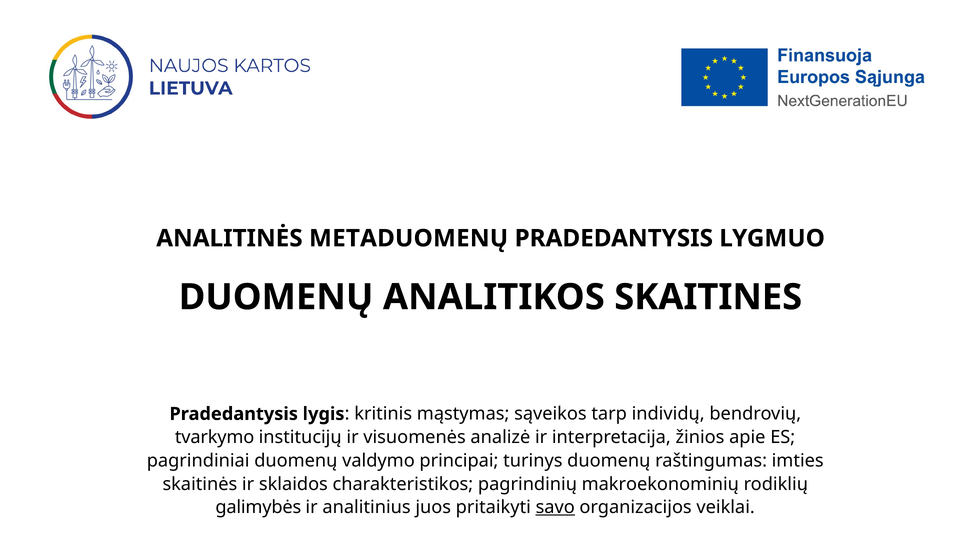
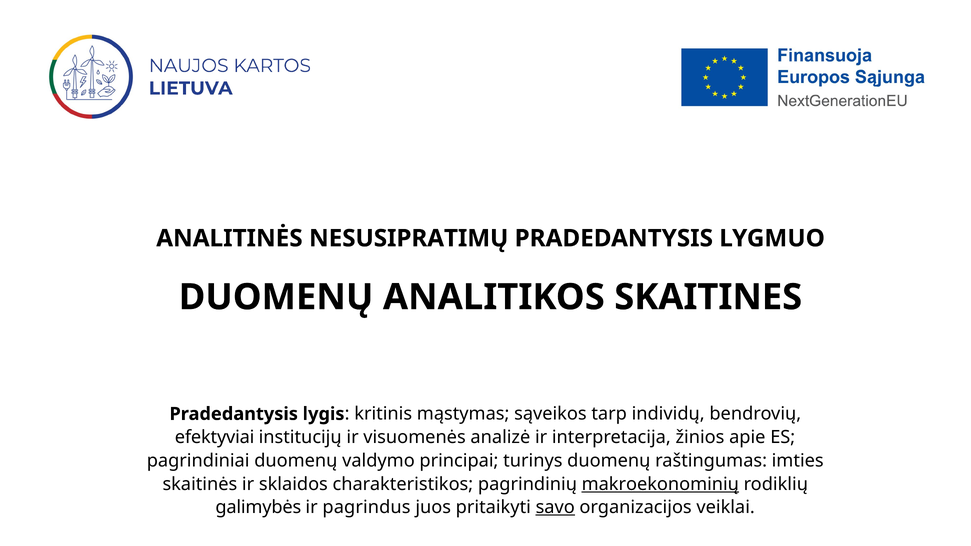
METADUOMENŲ: METADUOMENŲ -> NESUSIPRATIMŲ
tvarkymo: tvarkymo -> efektyviai
makroekonominių underline: none -> present
analitinius: analitinius -> pagrindus
